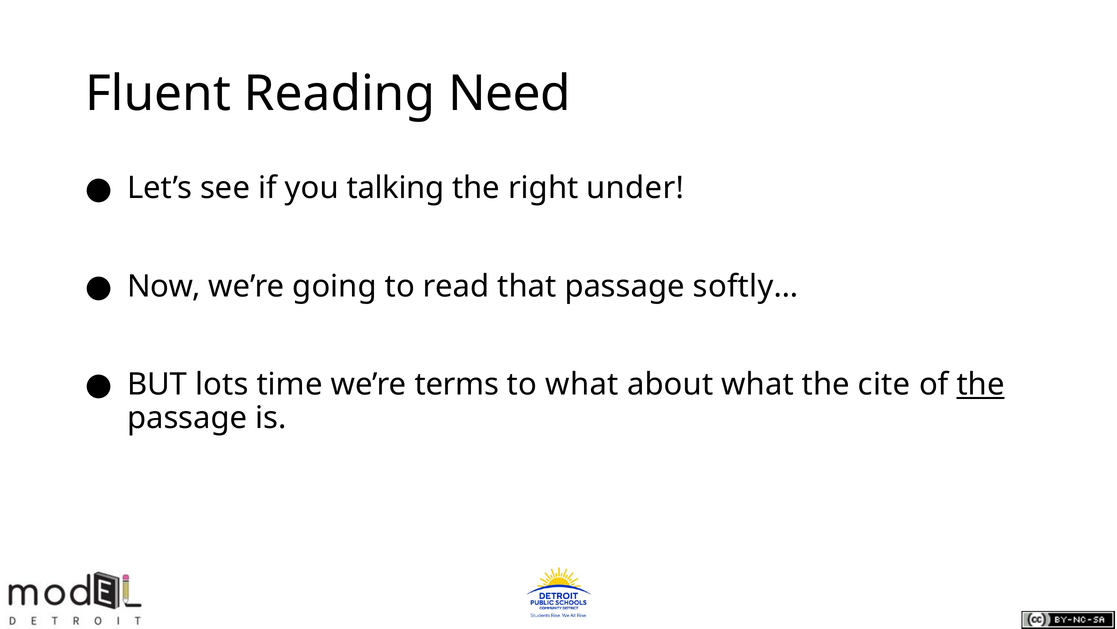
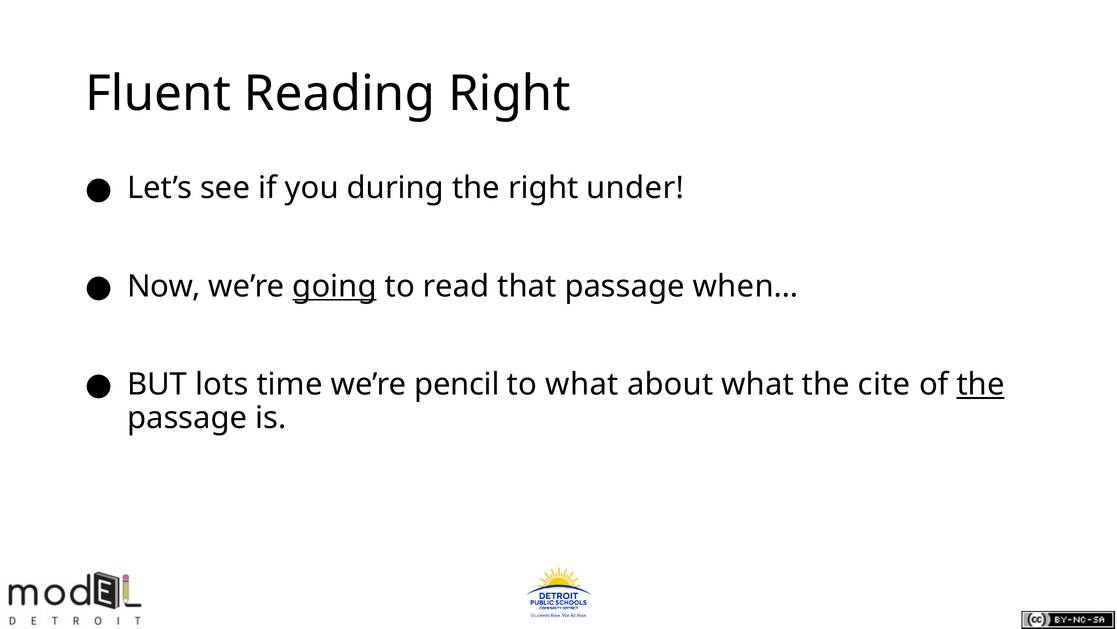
Reading Need: Need -> Right
talking: talking -> during
going underline: none -> present
softly…: softly… -> when…
terms: terms -> pencil
